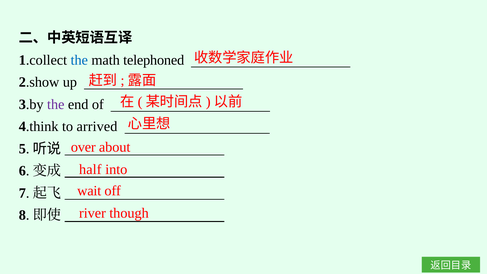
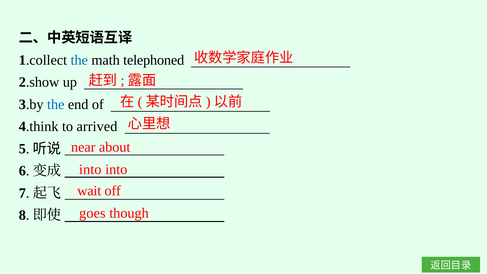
the at (56, 104) colour: purple -> blue
over: over -> near
half at (90, 170): half -> into
river: river -> goes
